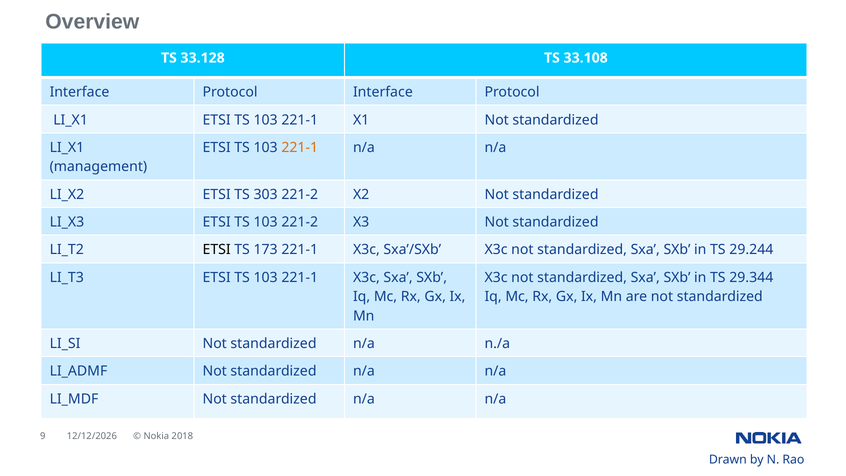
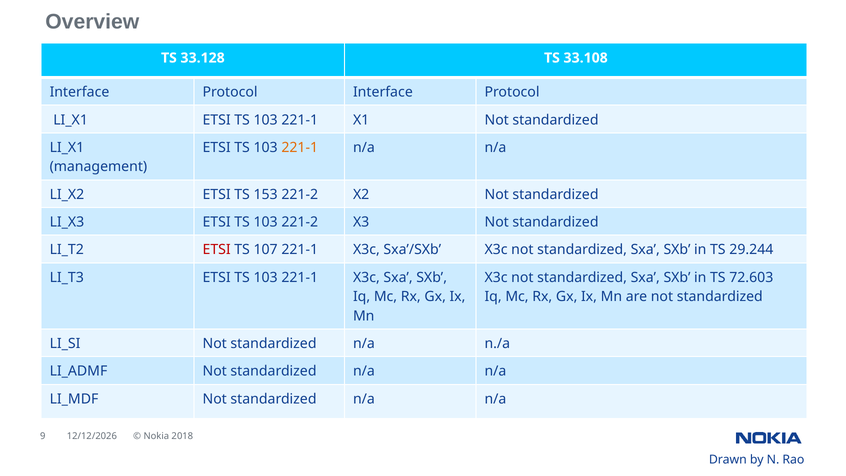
303: 303 -> 153
ETSI at (217, 250) colour: black -> red
173: 173 -> 107
29.344: 29.344 -> 72.603
